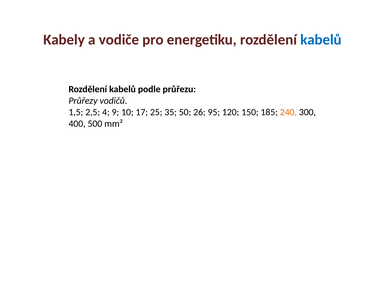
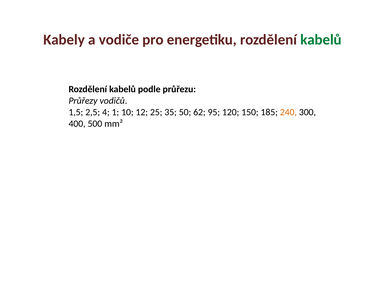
kabelů at (321, 40) colour: blue -> green
9: 9 -> 1
17: 17 -> 12
26: 26 -> 62
